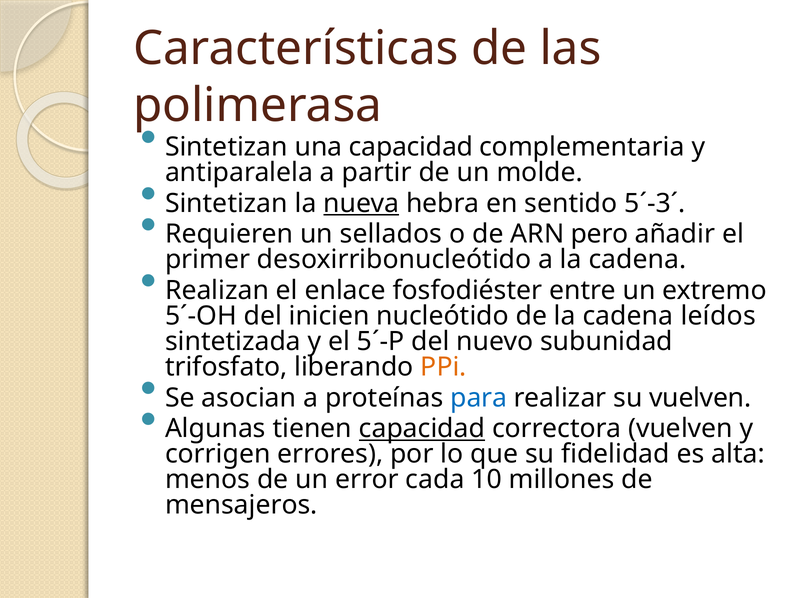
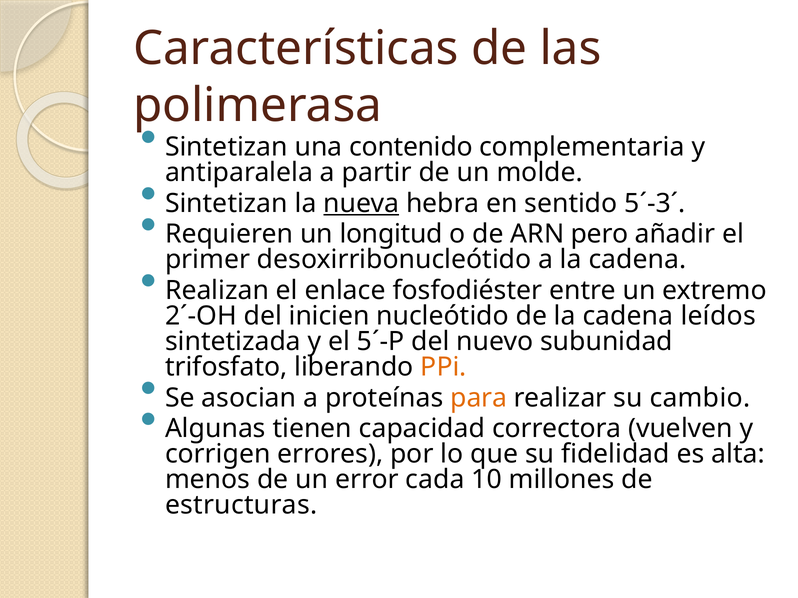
una capacidad: capacidad -> contenido
sellados: sellados -> longitud
5´-OH: 5´-OH -> 2´-OH
para colour: blue -> orange
su vuelven: vuelven -> cambio
capacidad at (422, 429) underline: present -> none
mensajeros: mensajeros -> estructuras
